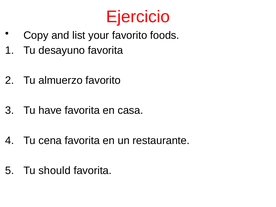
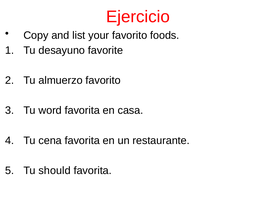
desayuno favorita: favorita -> favorite
have: have -> word
